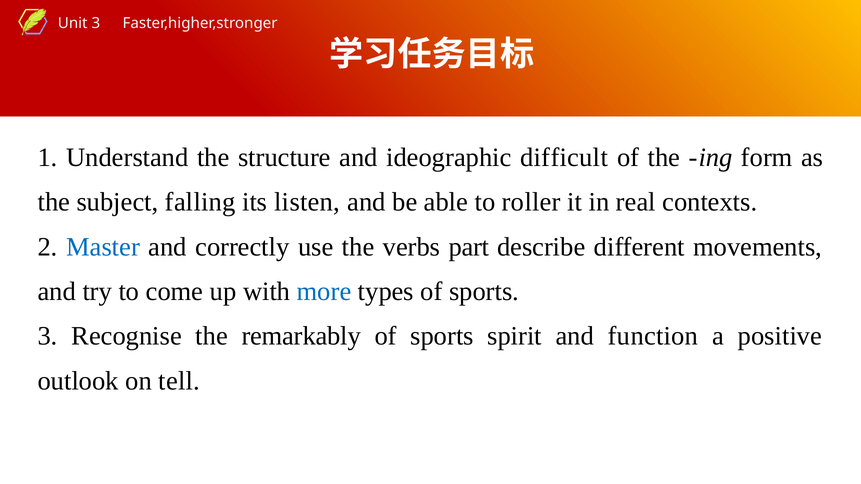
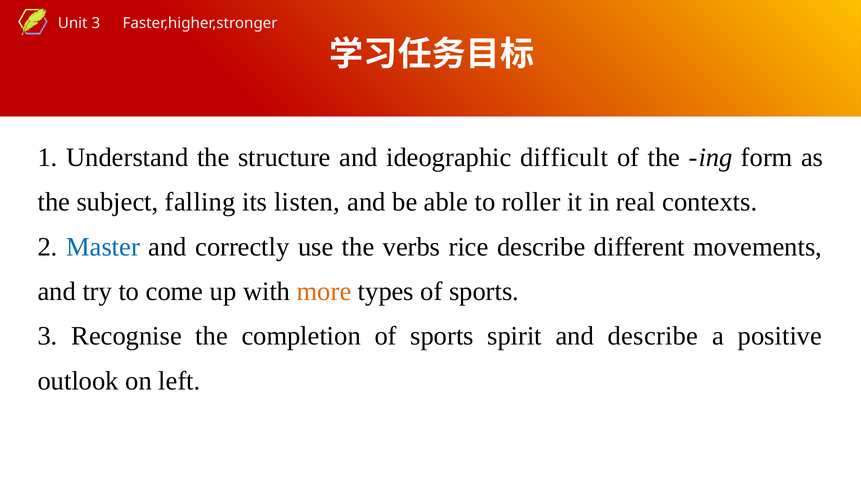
part: part -> rice
more colour: blue -> orange
remarkably: remarkably -> completion
and function: function -> describe
tell: tell -> left
